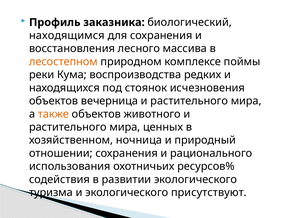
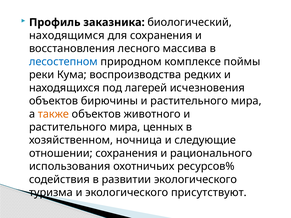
лесостепном colour: orange -> blue
стоянок: стоянок -> лагерей
вечерница: вечерница -> бирючины
природный: природный -> следующие
